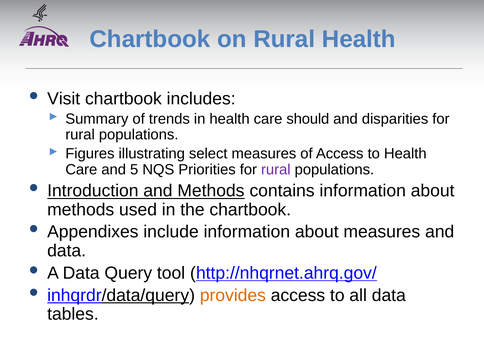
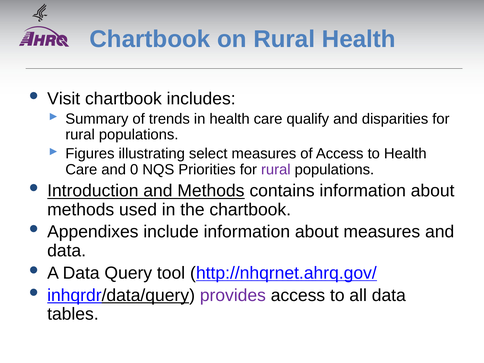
should: should -> qualify
5: 5 -> 0
provides colour: orange -> purple
